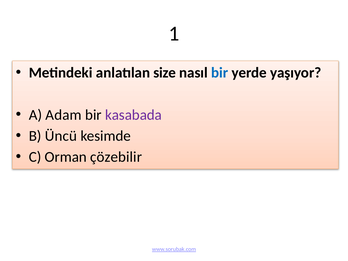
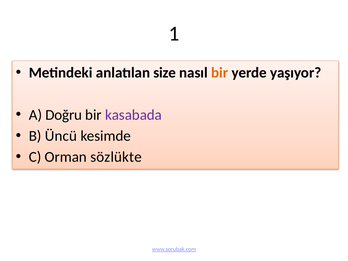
bir at (220, 73) colour: blue -> orange
Adam: Adam -> Doğru
çözebilir: çözebilir -> sözlükte
